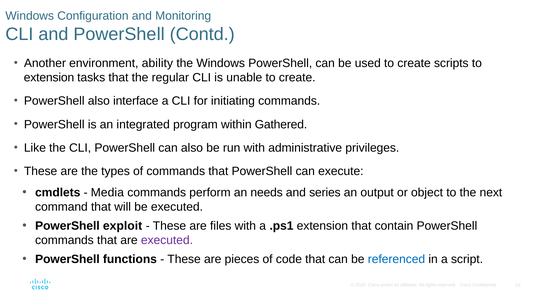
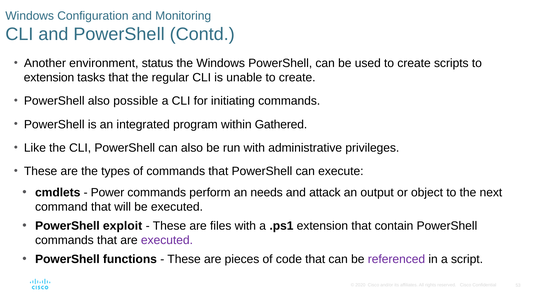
ability: ability -> status
interface: interface -> possible
Media: Media -> Power
series: series -> attack
referenced colour: blue -> purple
